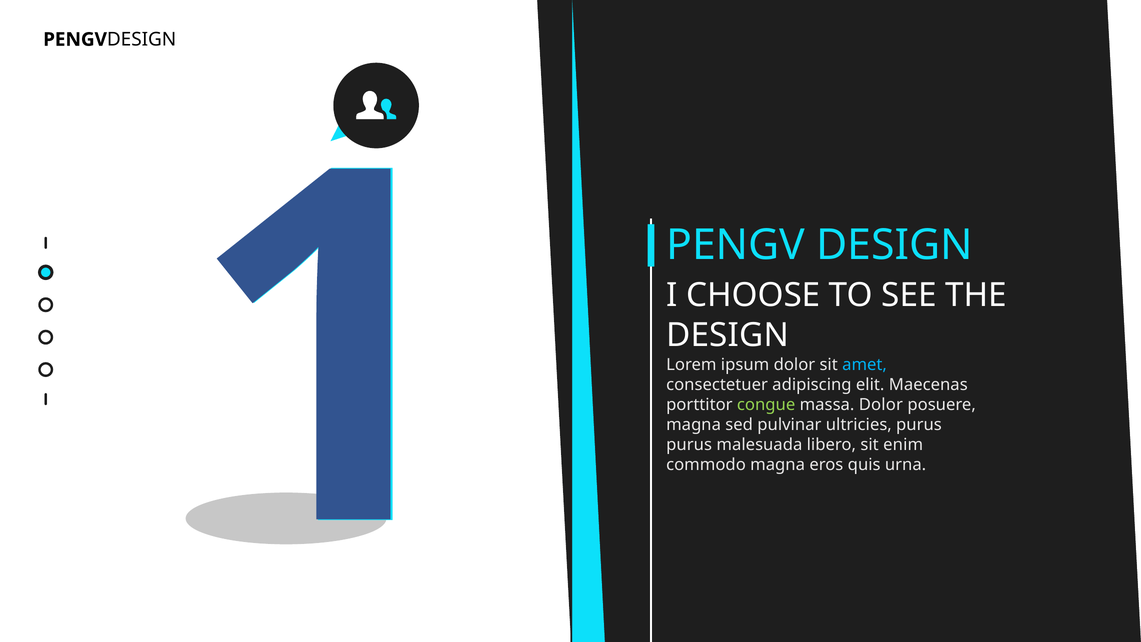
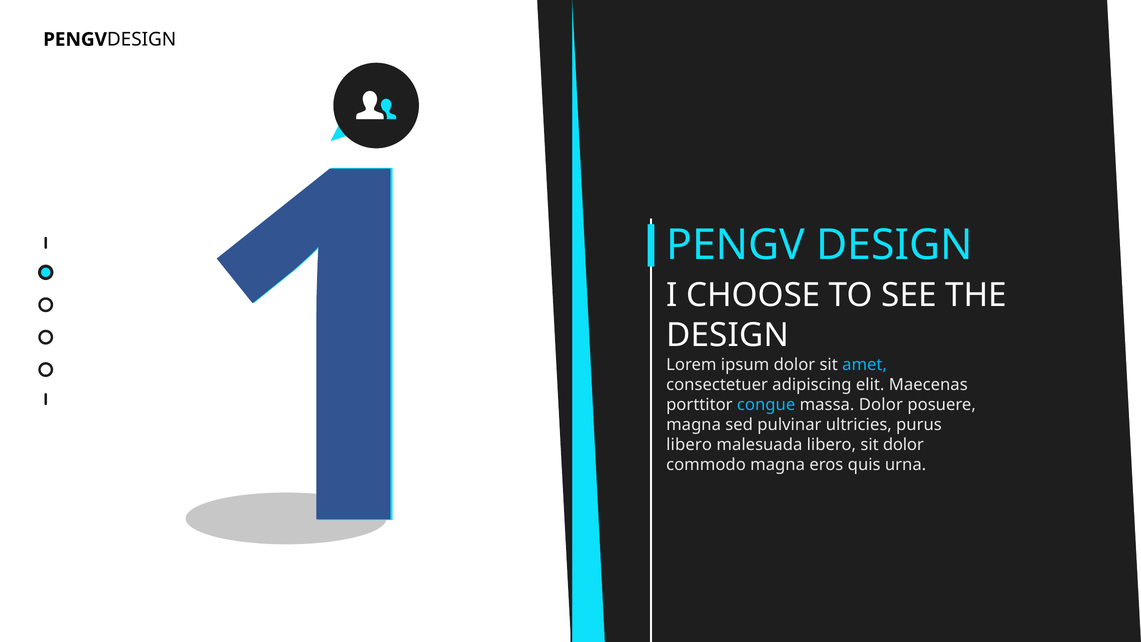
congue colour: light green -> light blue
purus at (689, 444): purus -> libero
sit enim: enim -> dolor
